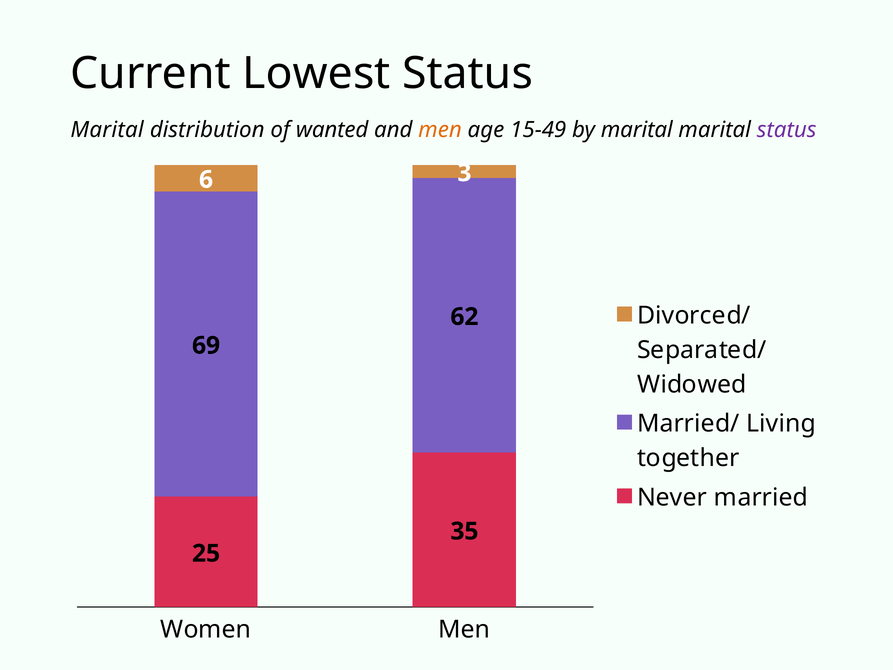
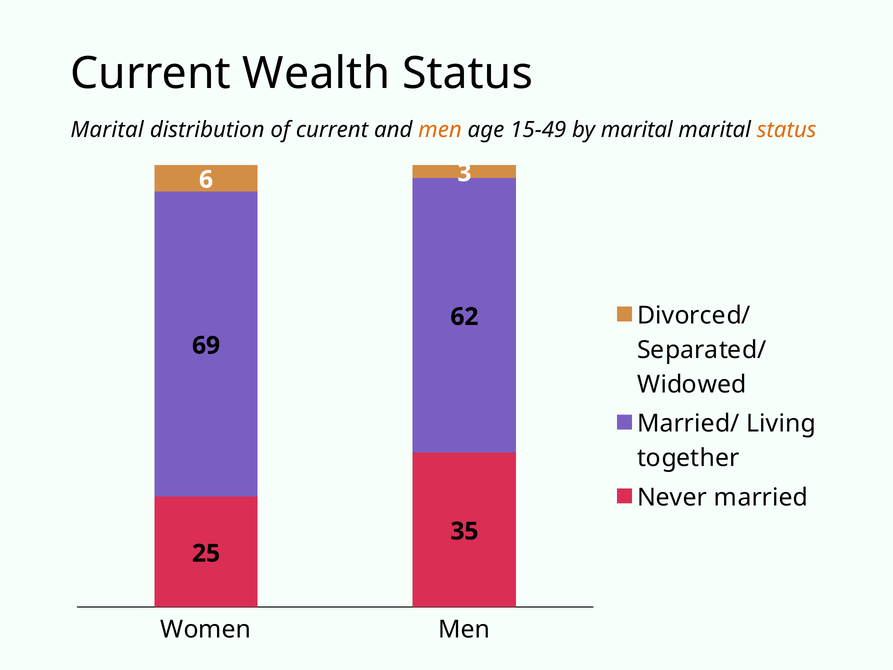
Lowest: Lowest -> Wealth
of wanted: wanted -> current
status at (787, 130) colour: purple -> orange
